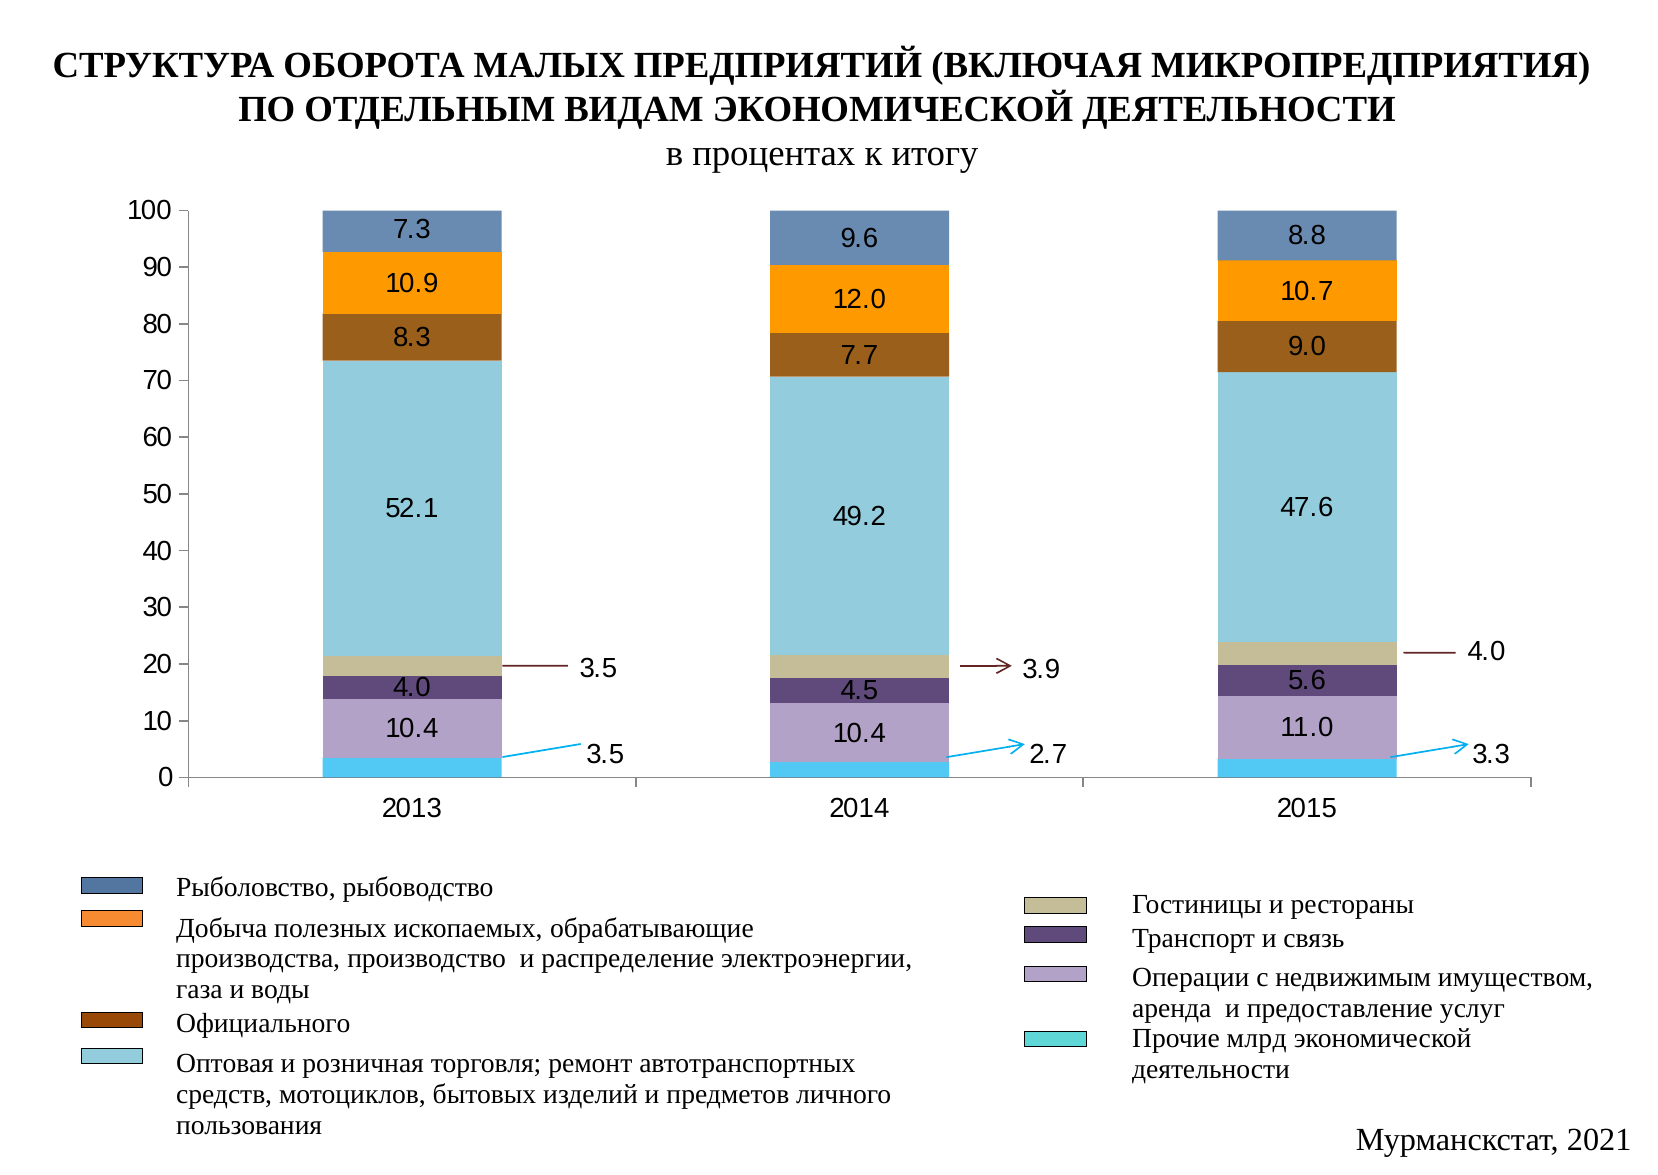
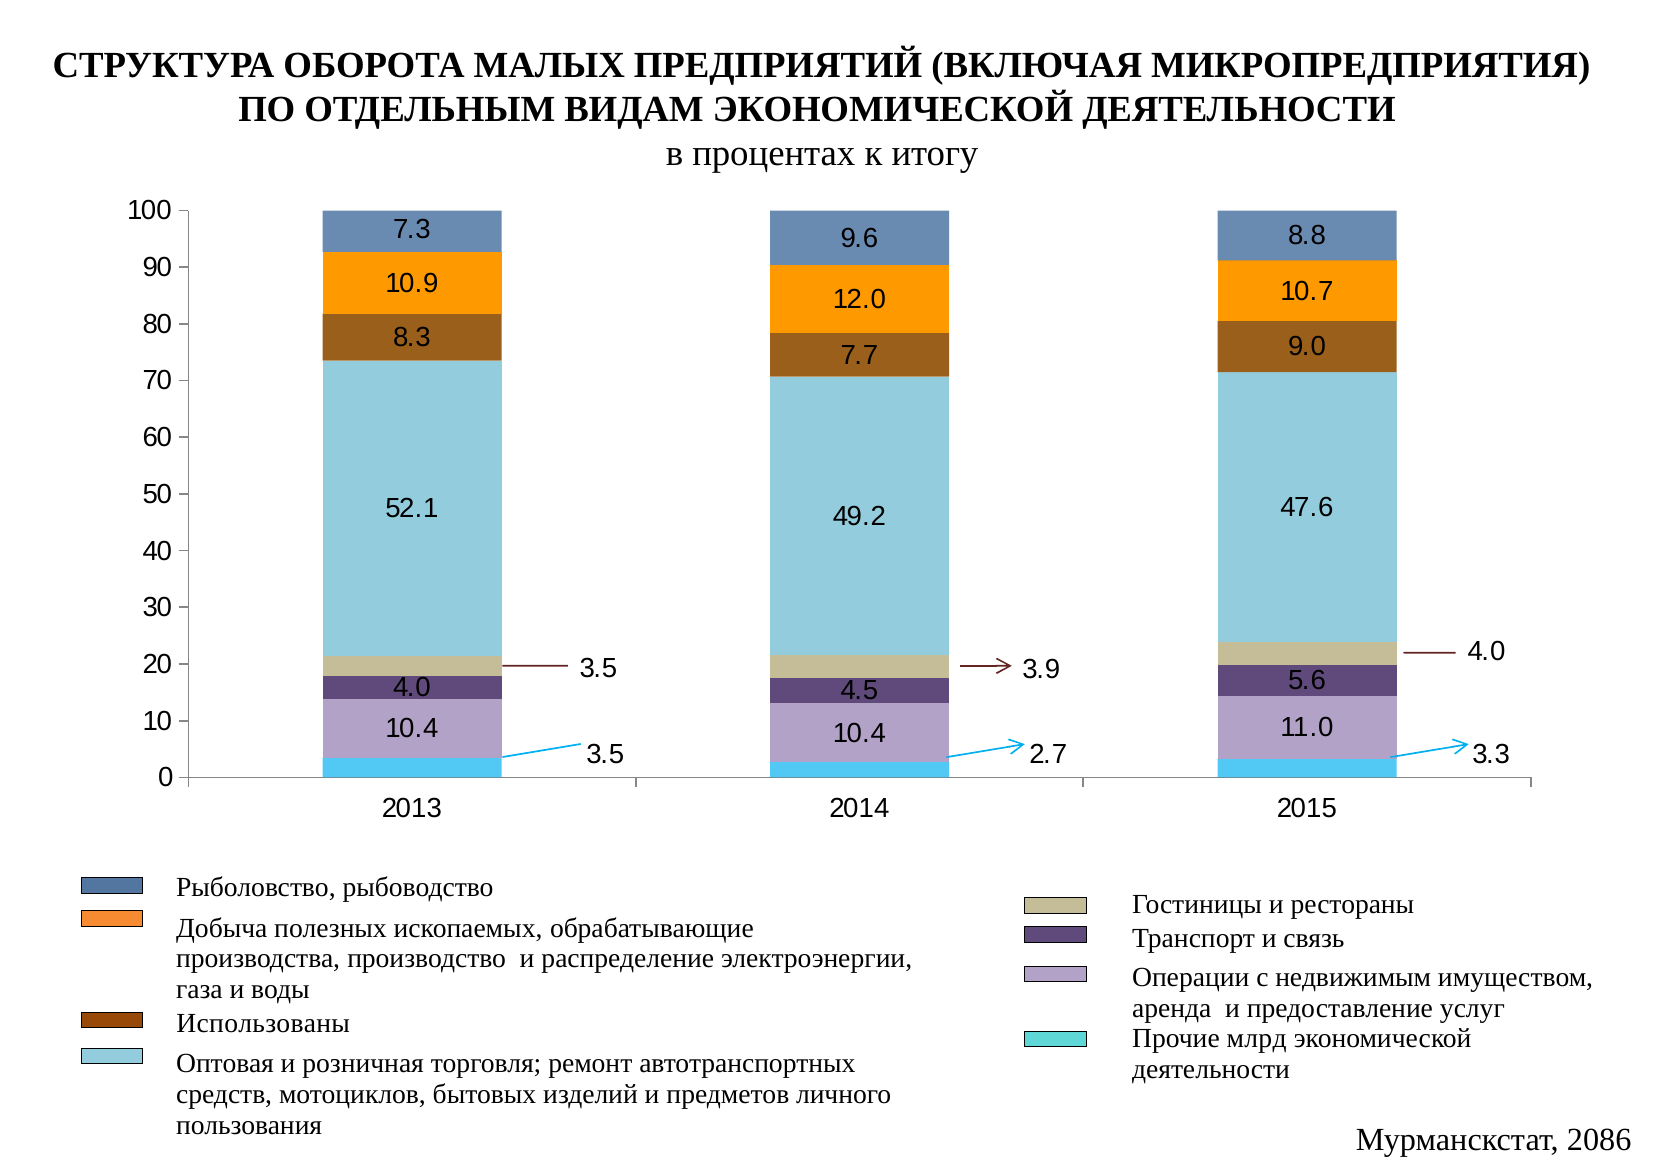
Официального: Официального -> Использованы
2021: 2021 -> 2086
